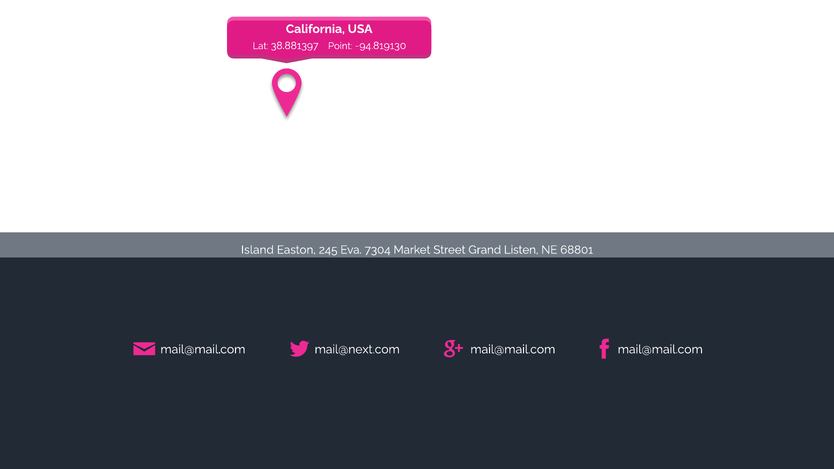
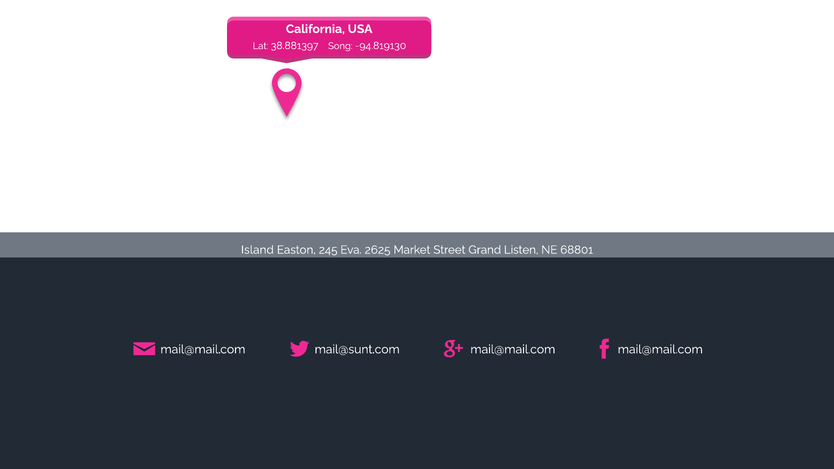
Point: Point -> Song
7304: 7304 -> 2625
mail@next.com: mail@next.com -> mail@sunt.com
